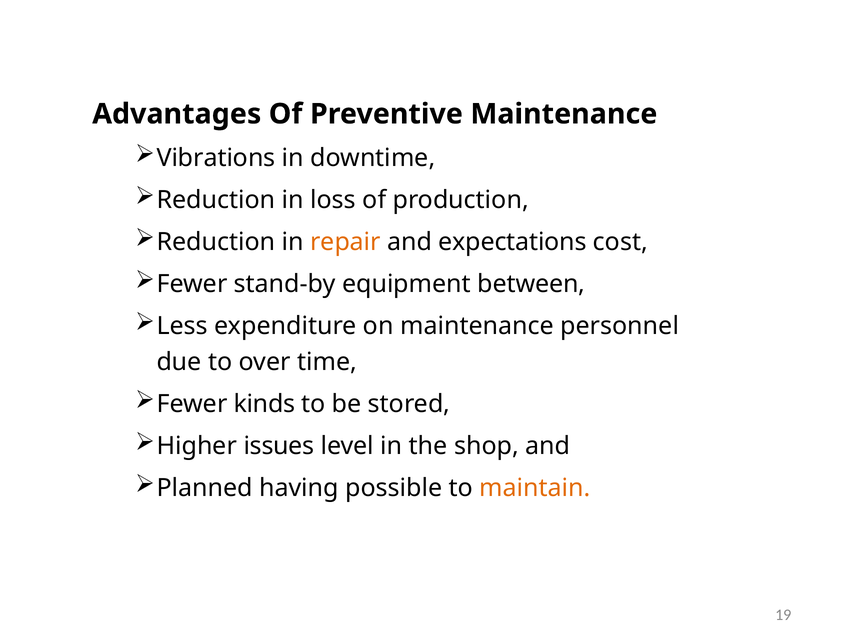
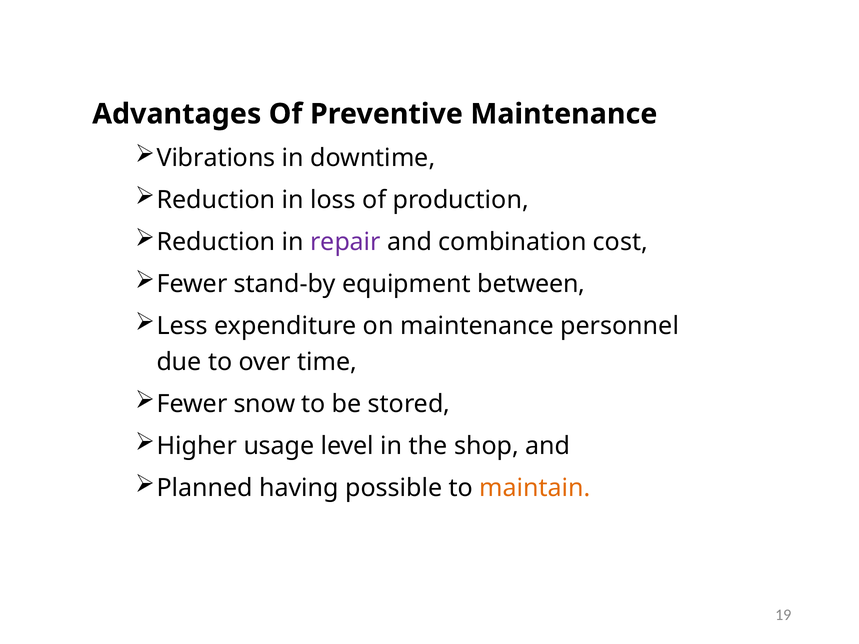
repair colour: orange -> purple
expectations: expectations -> combination
kinds: kinds -> snow
issues: issues -> usage
